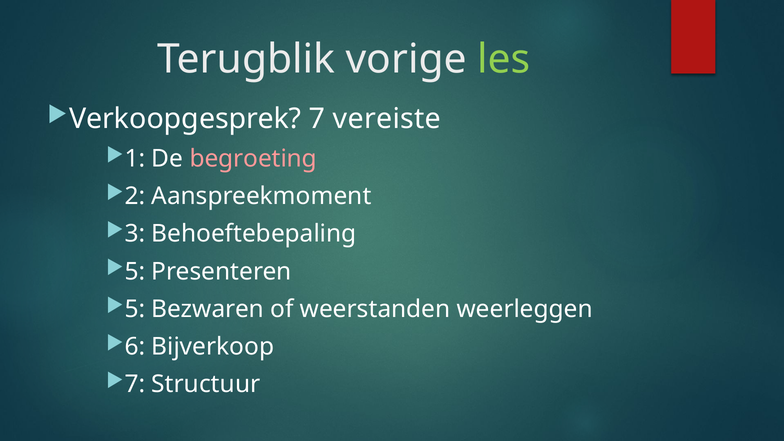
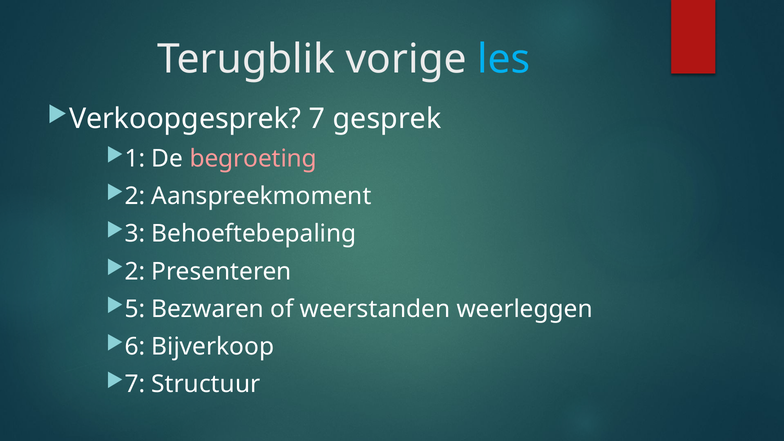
les colour: light green -> light blue
vereiste: vereiste -> gesprek
5 at (135, 271): 5 -> 2
